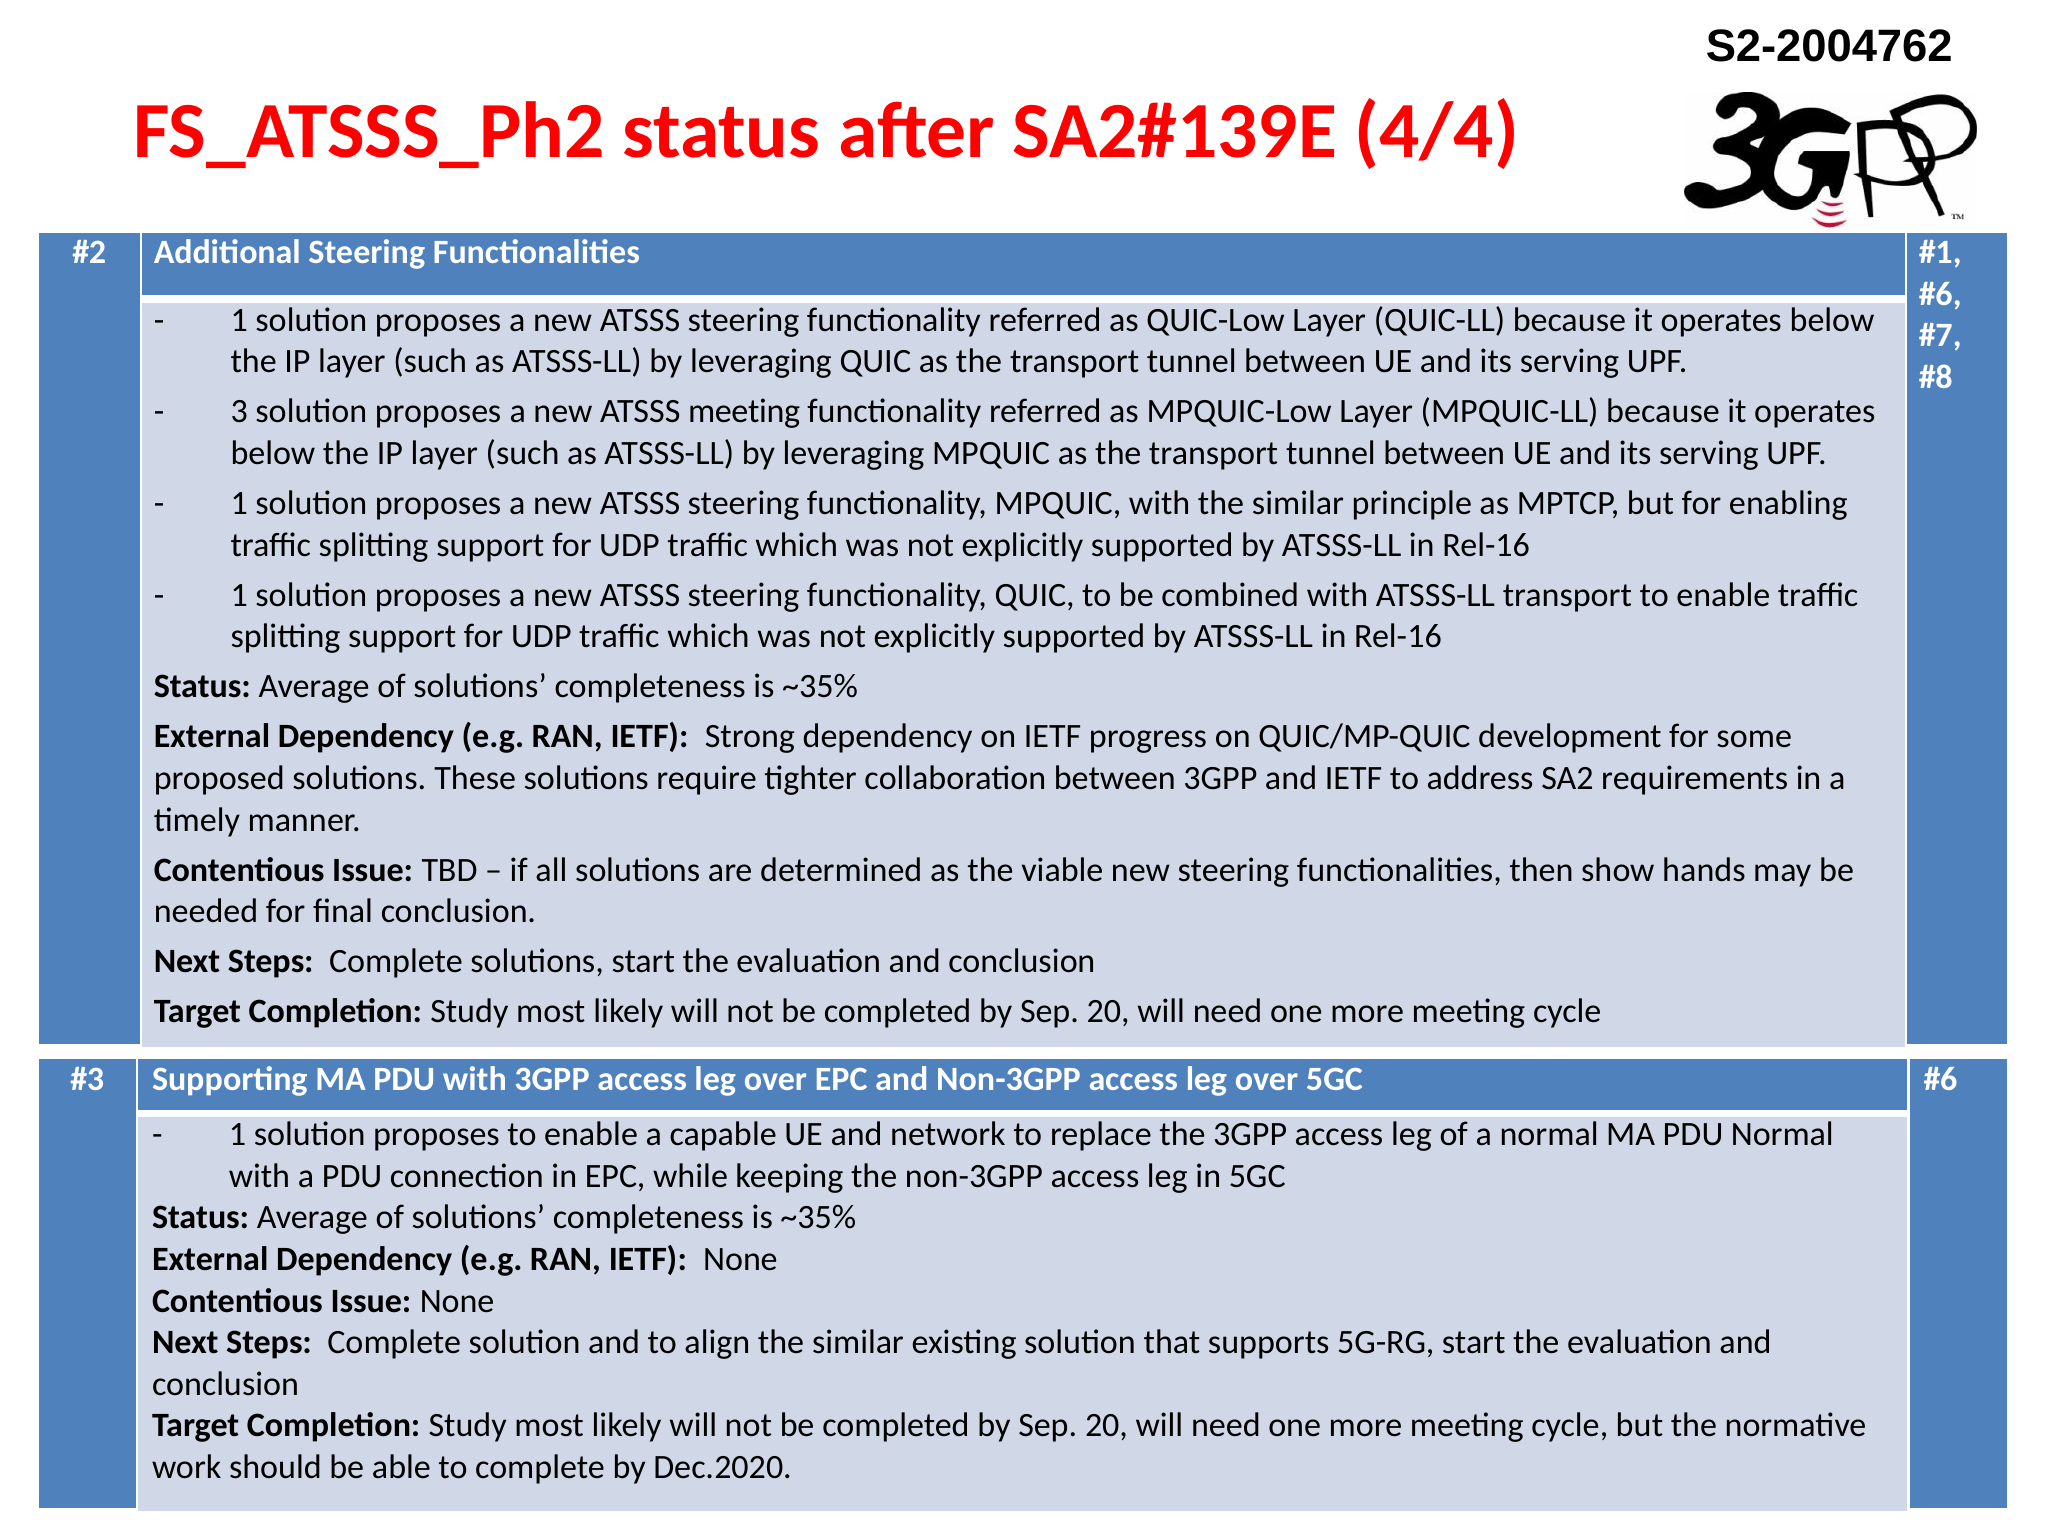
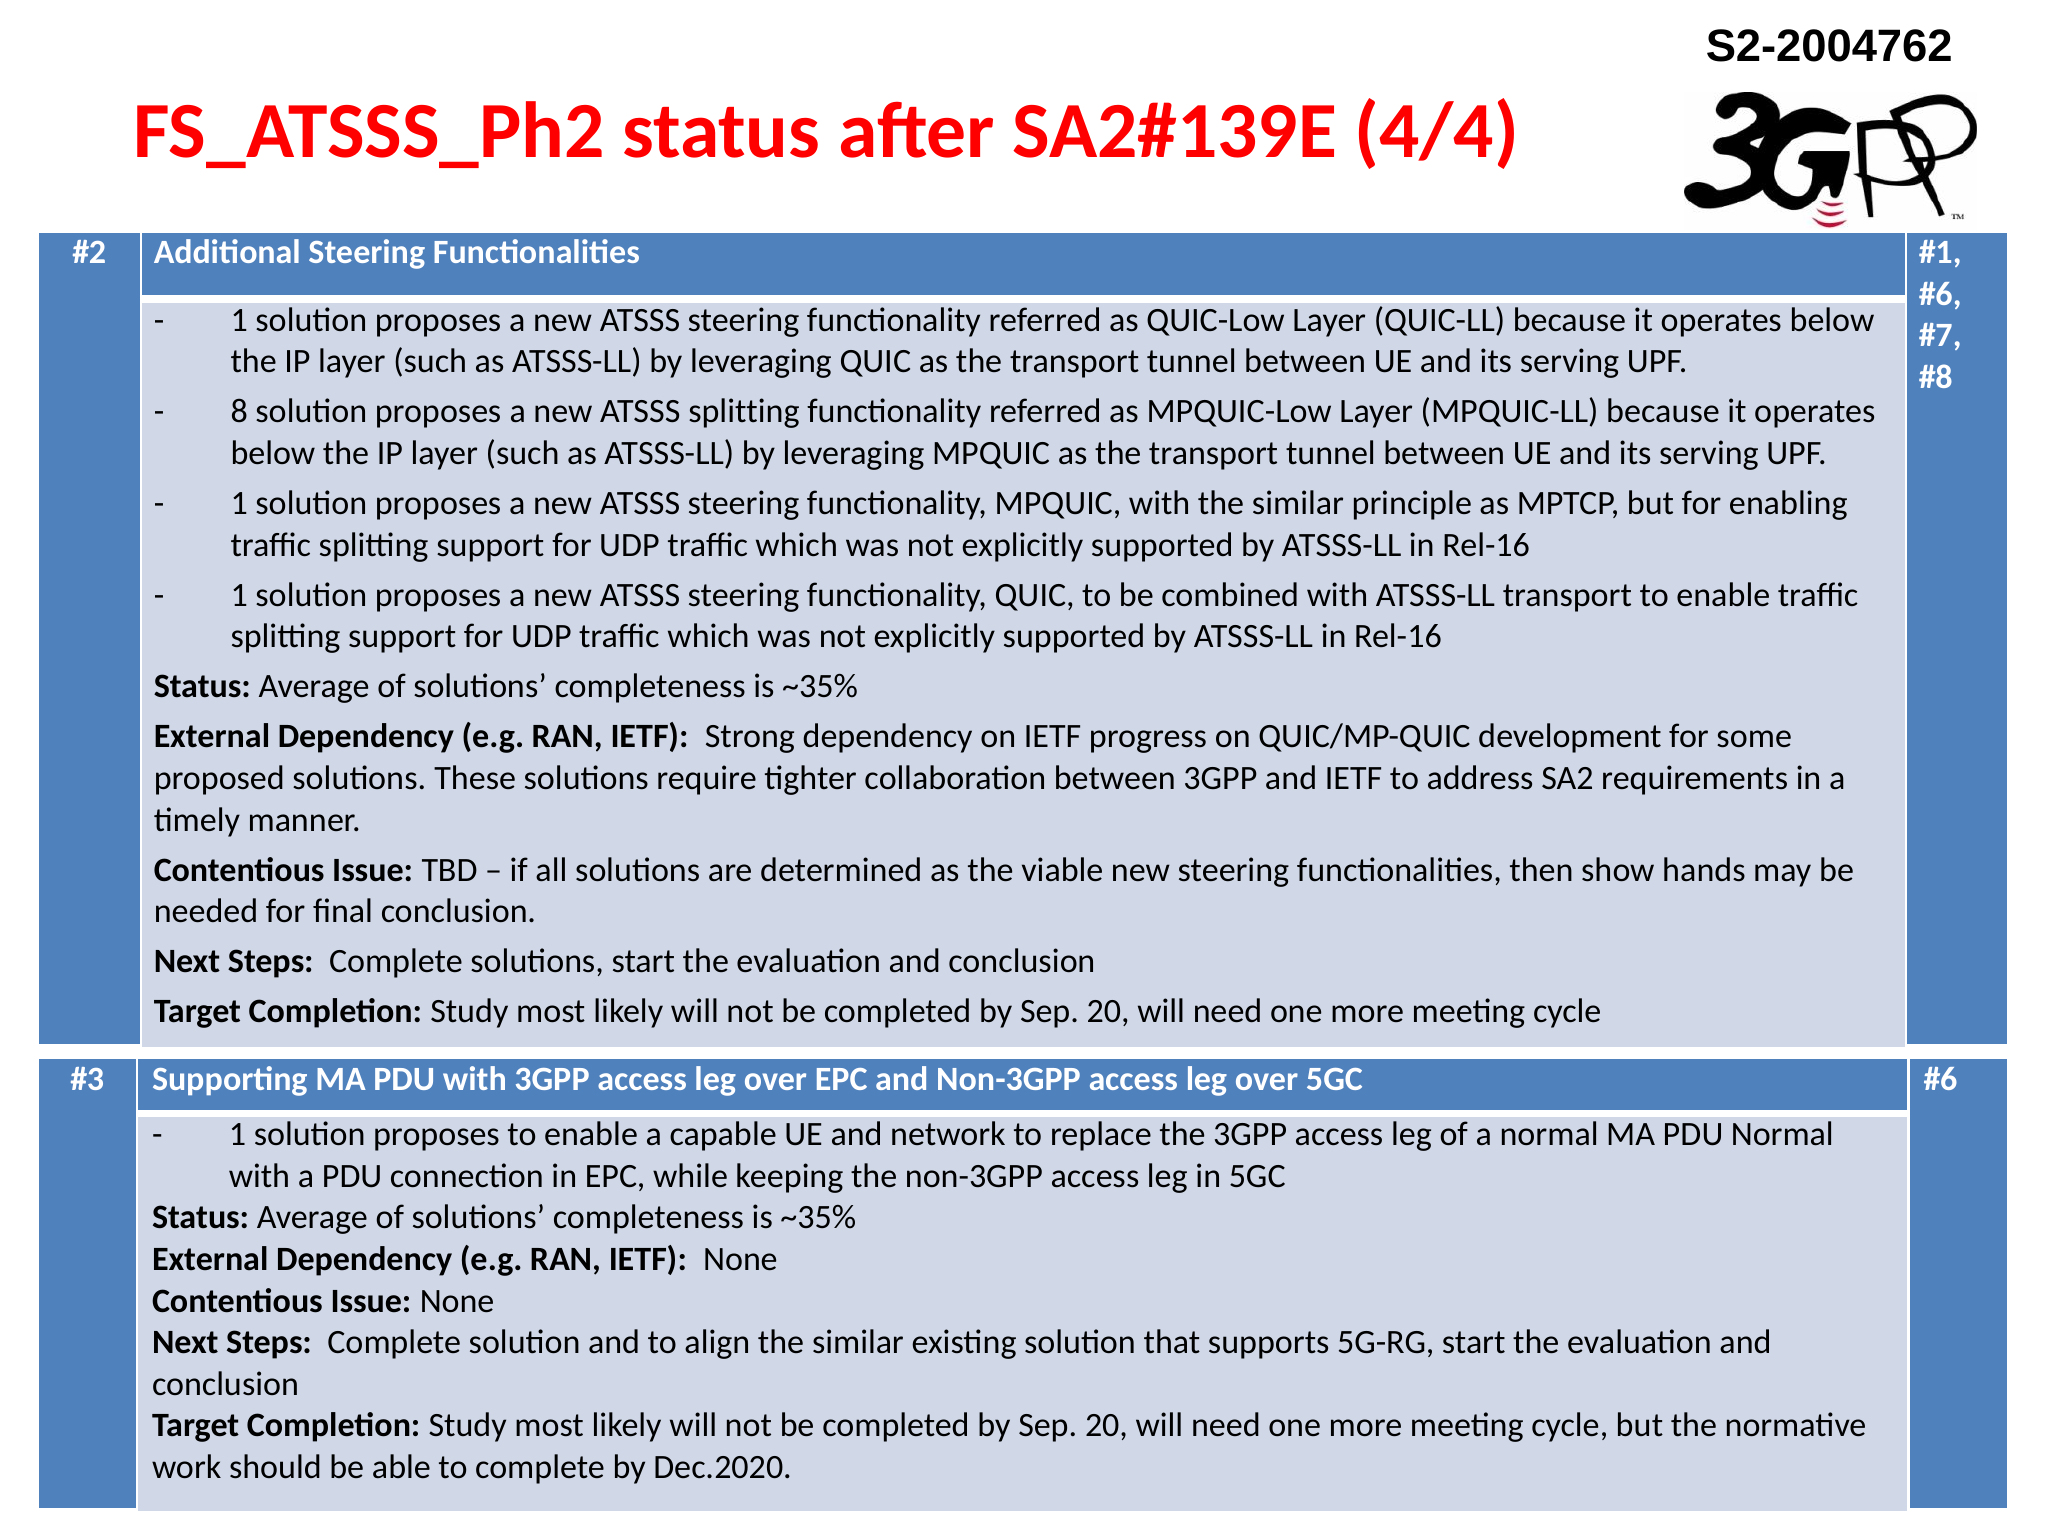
3: 3 -> 8
ATSSS meeting: meeting -> splitting
